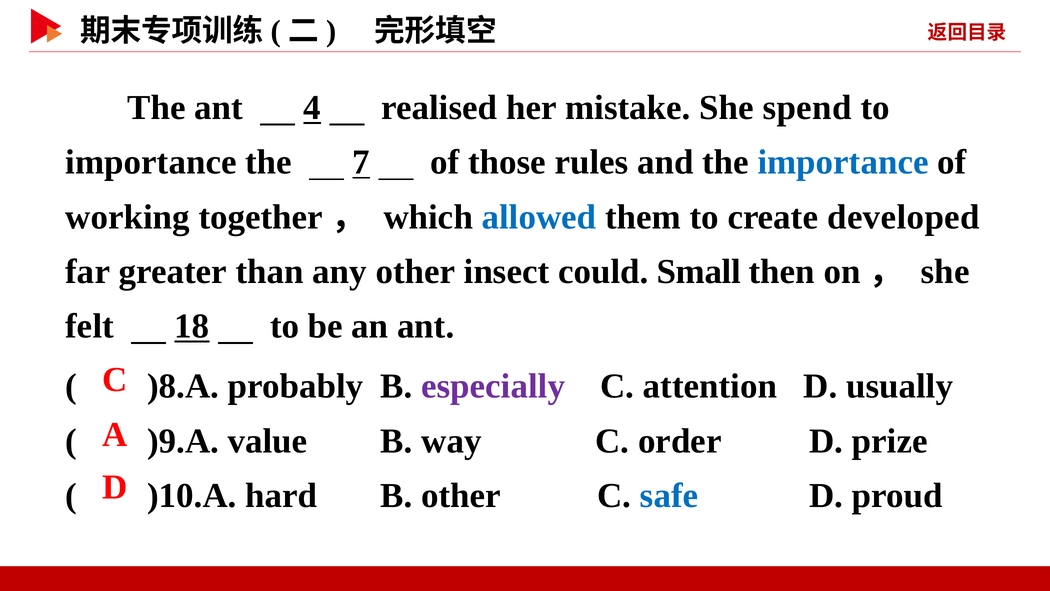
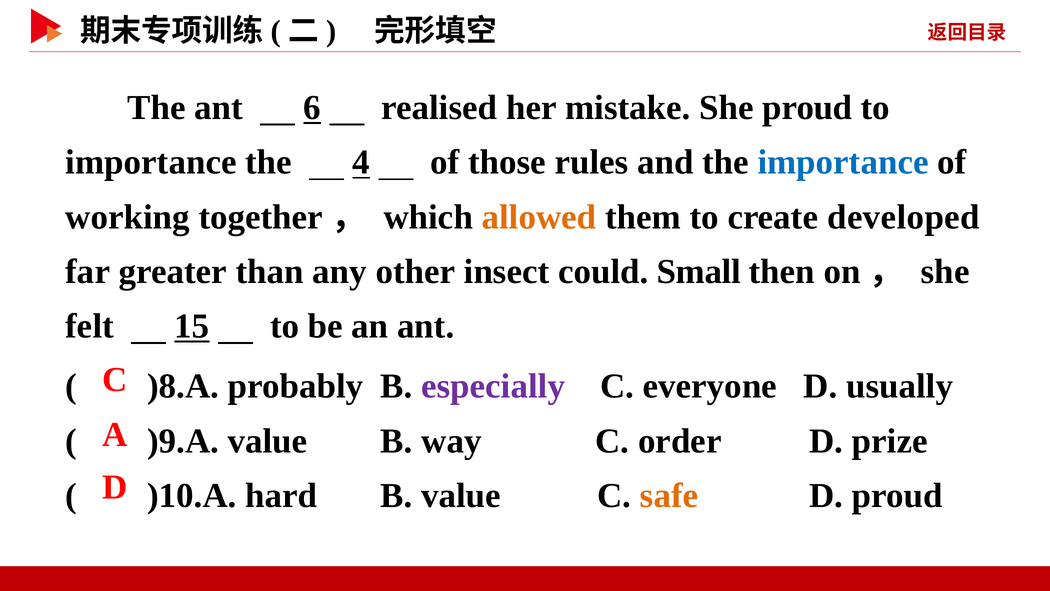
4: 4 -> 6
She spend: spend -> proud
7: 7 -> 4
allowed colour: blue -> orange
18: 18 -> 15
attention: attention -> everyone
B other: other -> value
safe colour: blue -> orange
